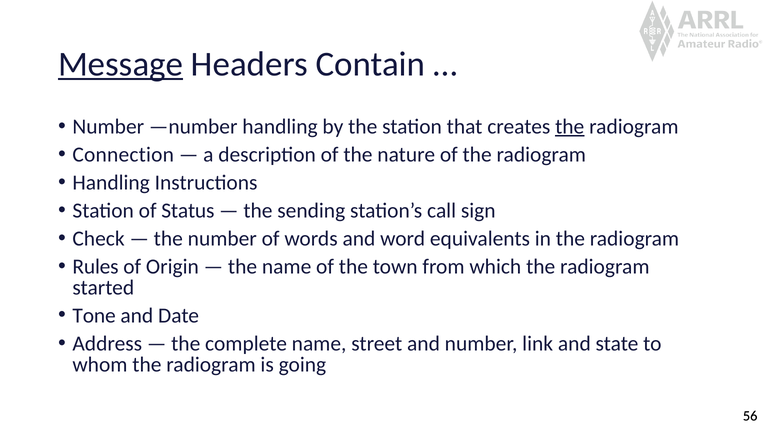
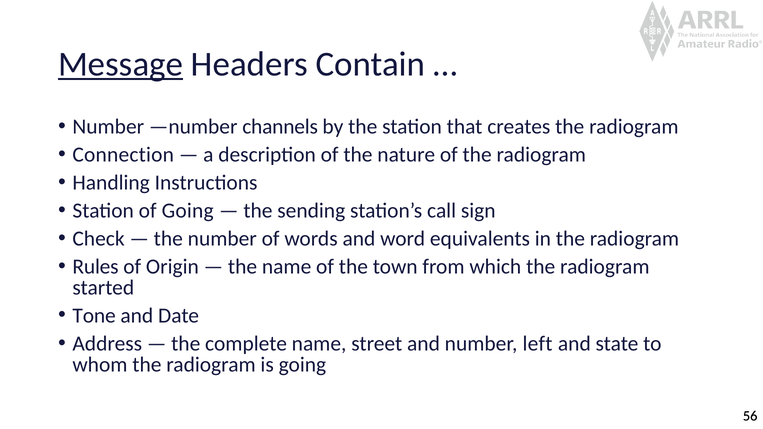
—number handling: handling -> channels
the at (570, 127) underline: present -> none
of Status: Status -> Going
link: link -> left
